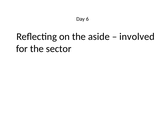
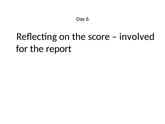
aside: aside -> score
sector: sector -> report
